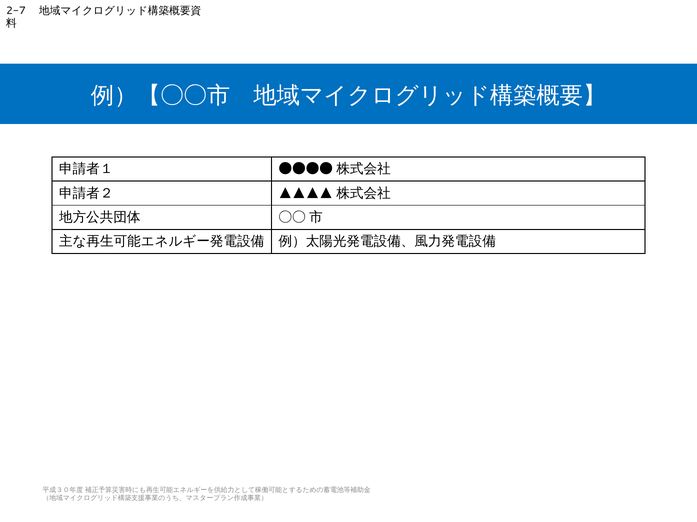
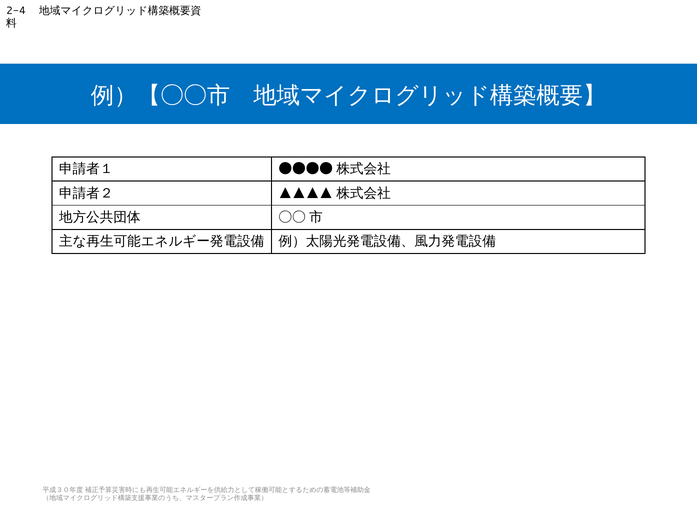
2-7: 2-7 -> 2-4
